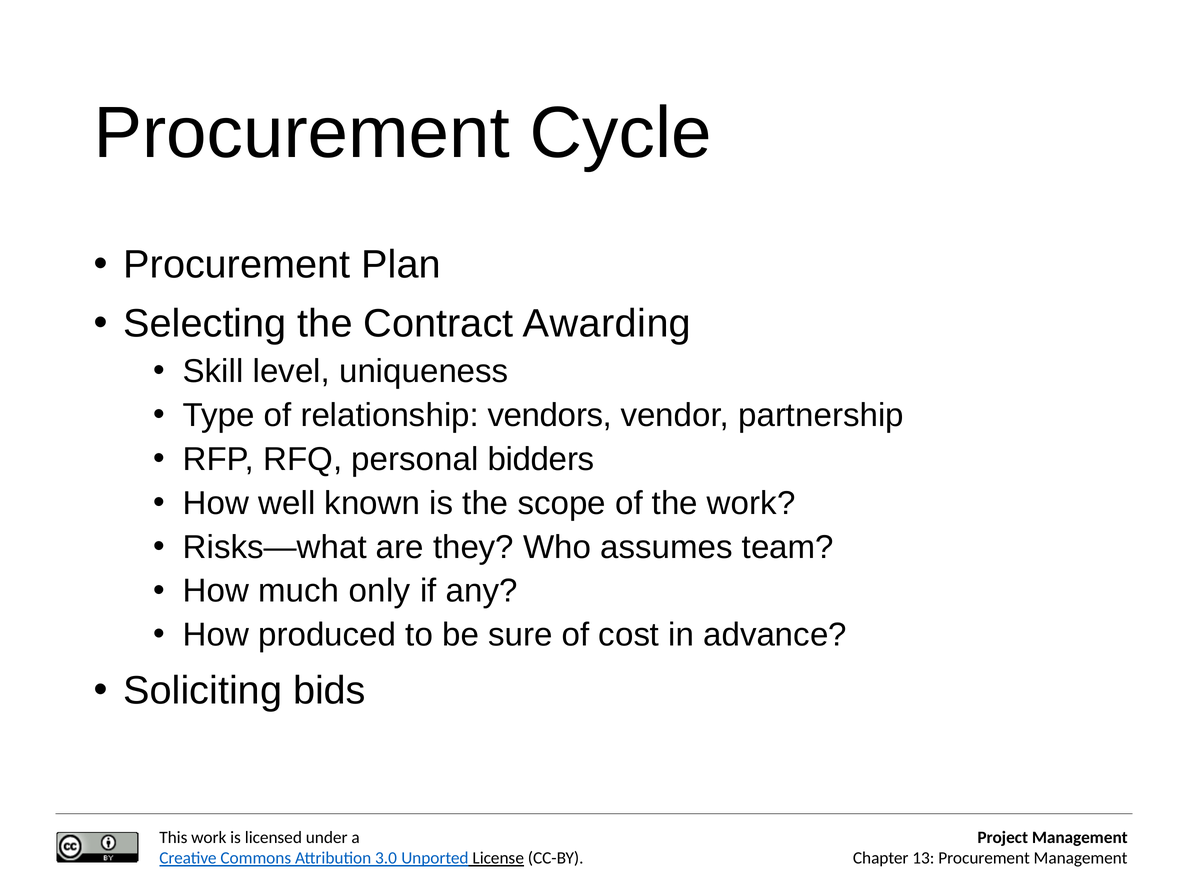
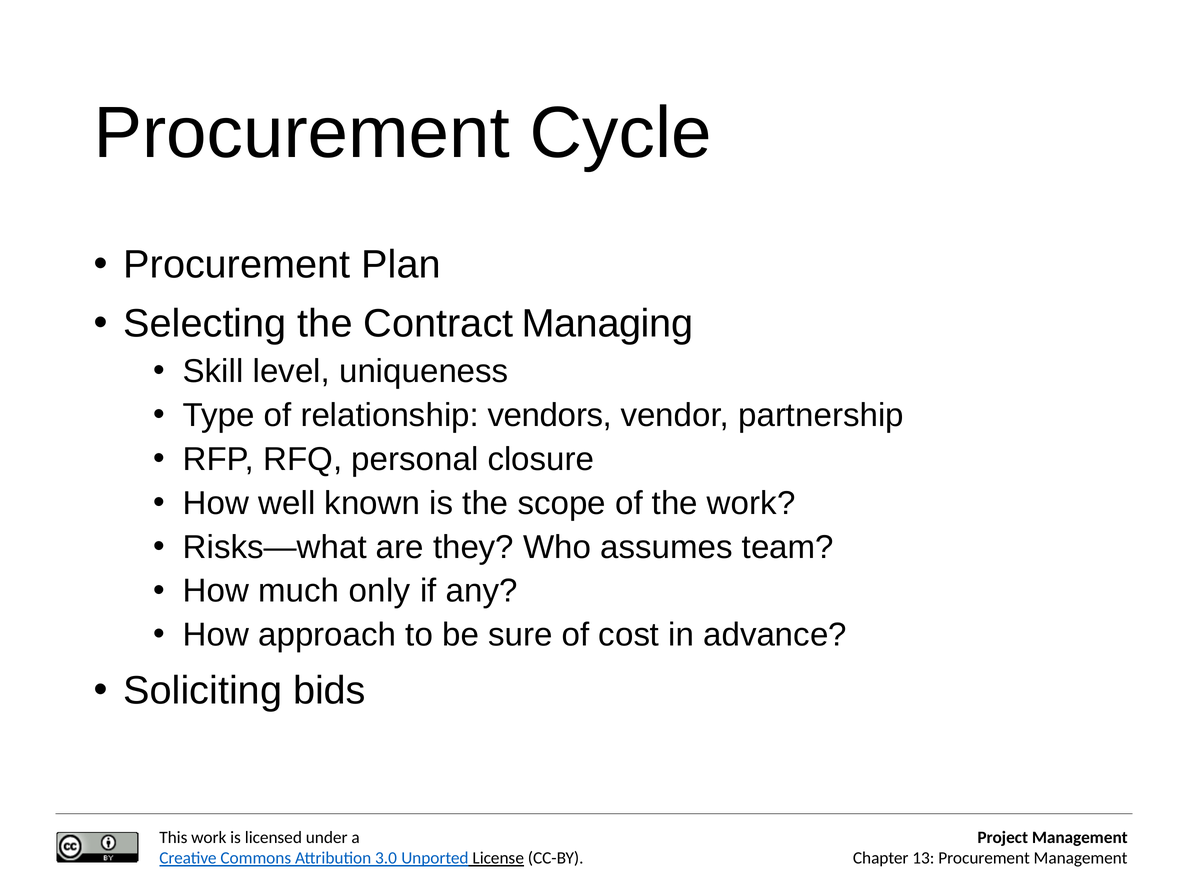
Awarding: Awarding -> Managing
bidders: bidders -> closure
produced: produced -> approach
